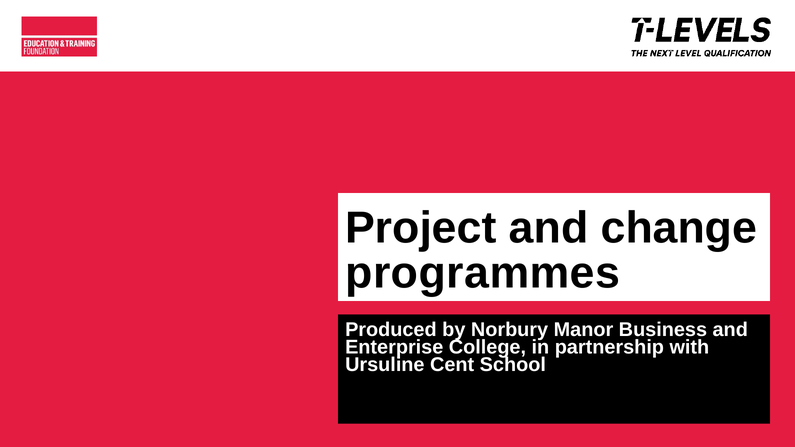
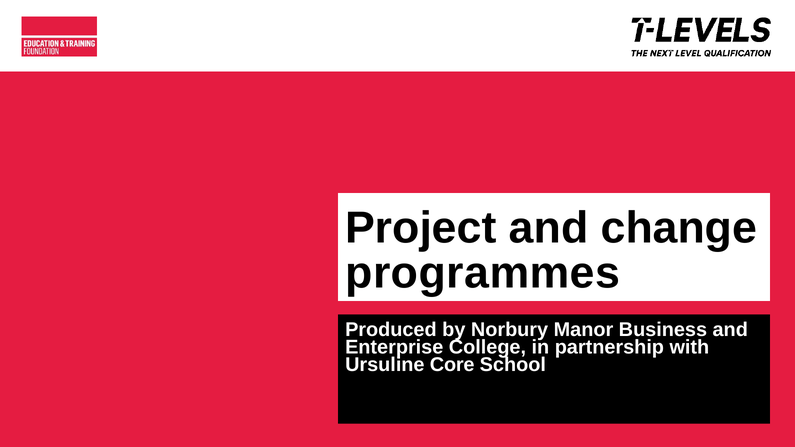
Cent: Cent -> Core
